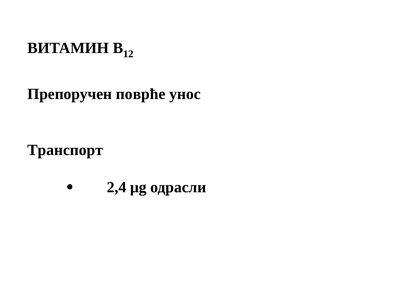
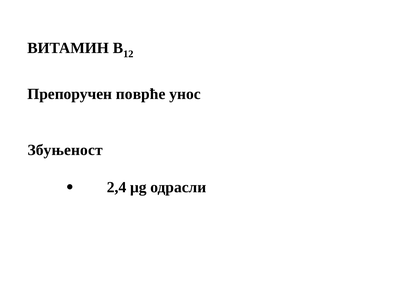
Транспорт: Транспорт -> Збуњеност
